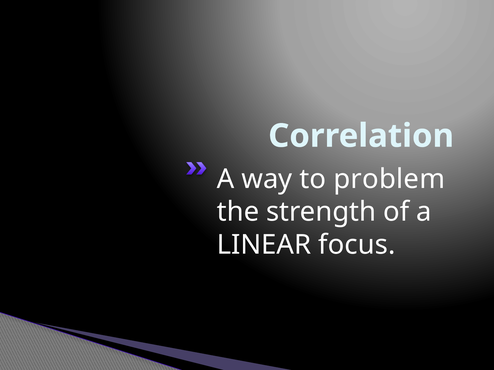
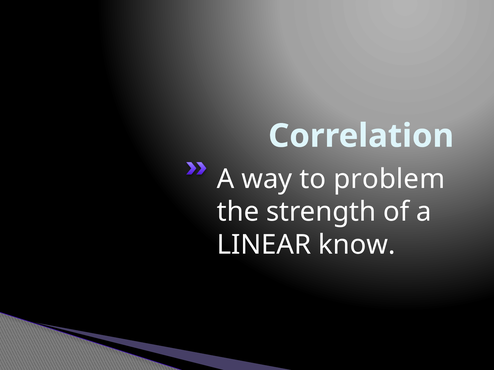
focus: focus -> know
